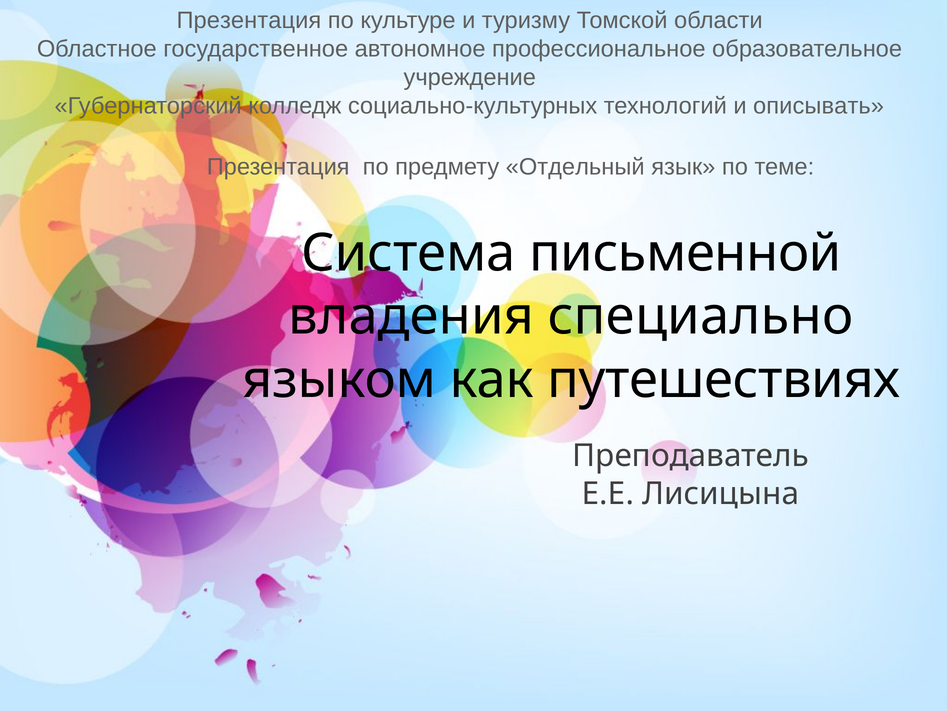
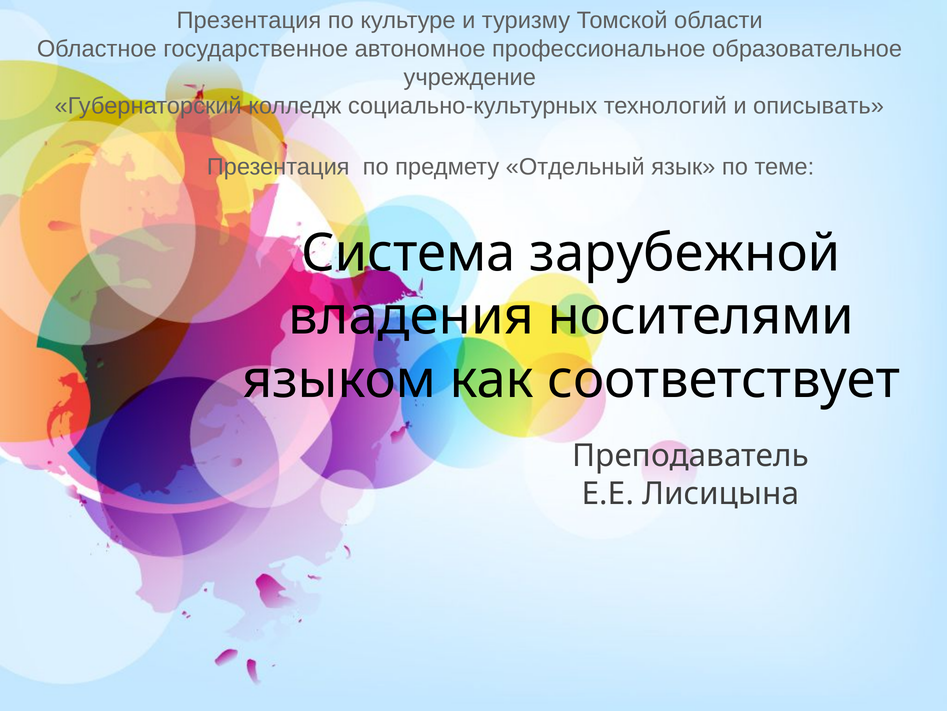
письменной: письменной -> зарубежной
специально: специально -> носителями
путешествиях: путешествиях -> соответствует
